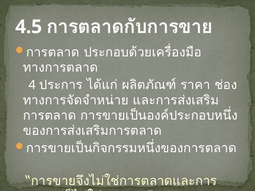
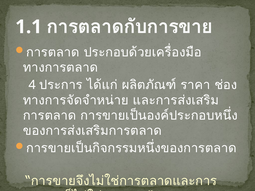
4.5: 4.5 -> 1.1
